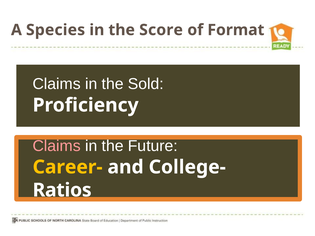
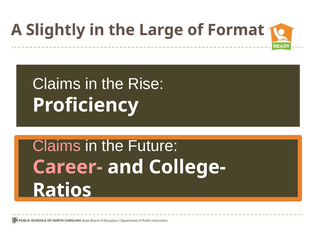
Species: Species -> Slightly
Score: Score -> Large
Sold: Sold -> Rise
Career- colour: yellow -> pink
